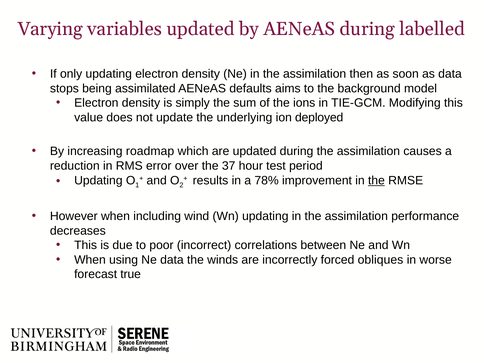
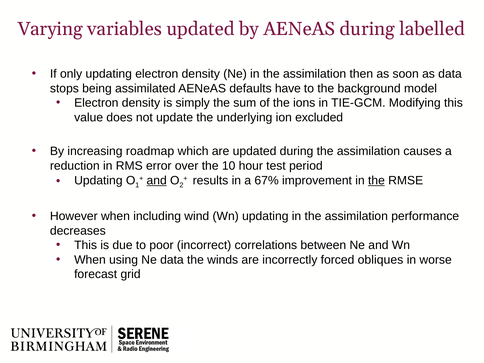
aims: aims -> have
deployed: deployed -> excluded
37: 37 -> 10
and at (157, 180) underline: none -> present
78%: 78% -> 67%
true: true -> grid
